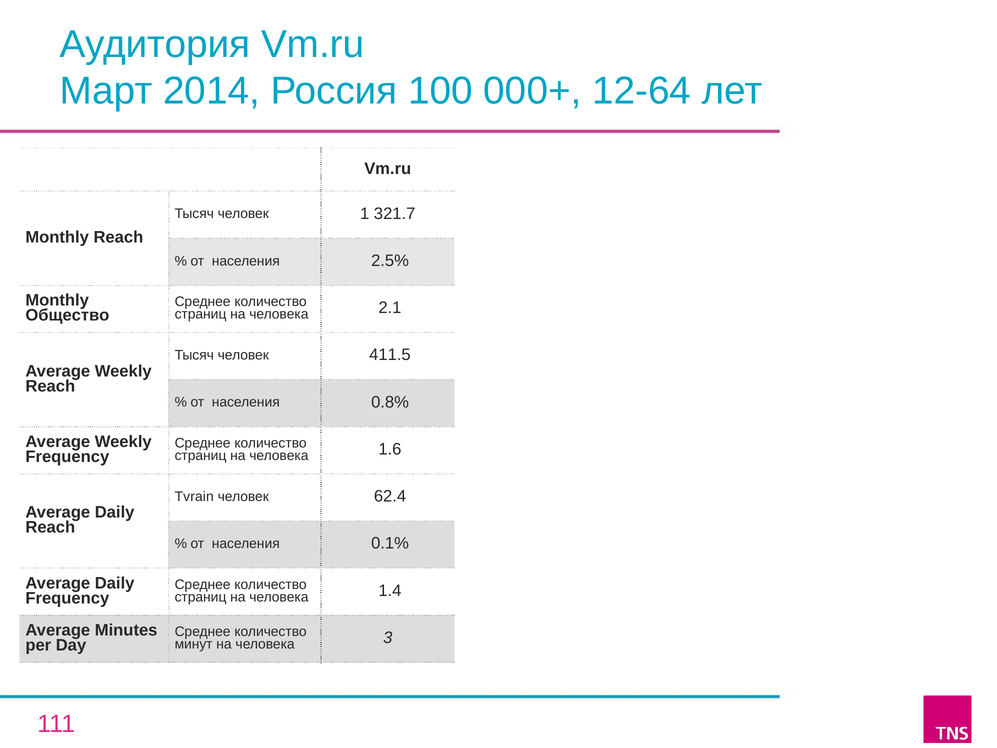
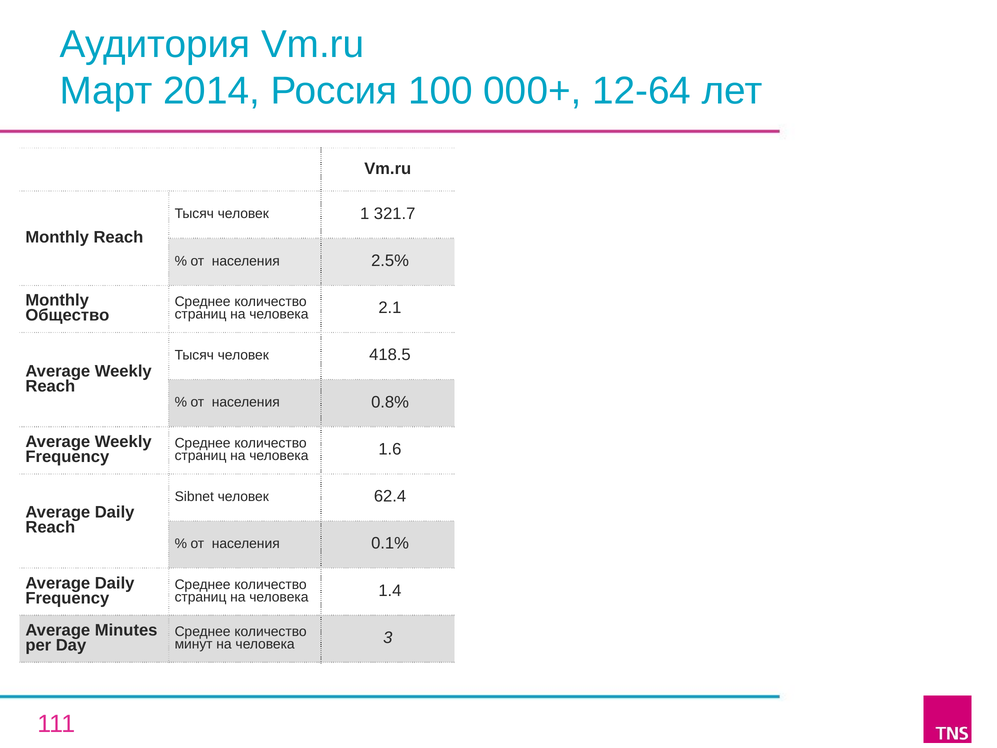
411.5: 411.5 -> 418.5
Tvrain: Tvrain -> Sibnet
